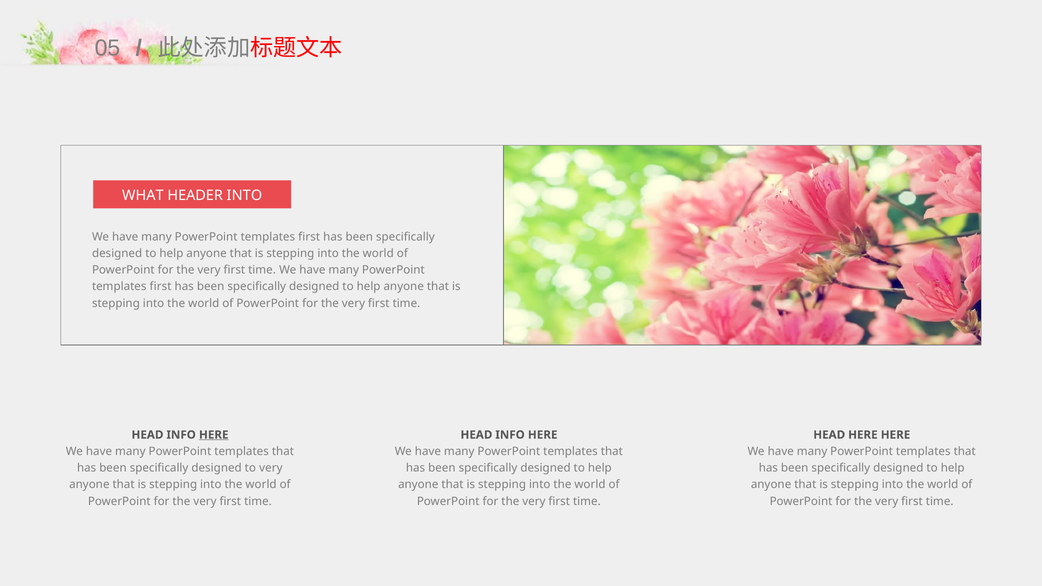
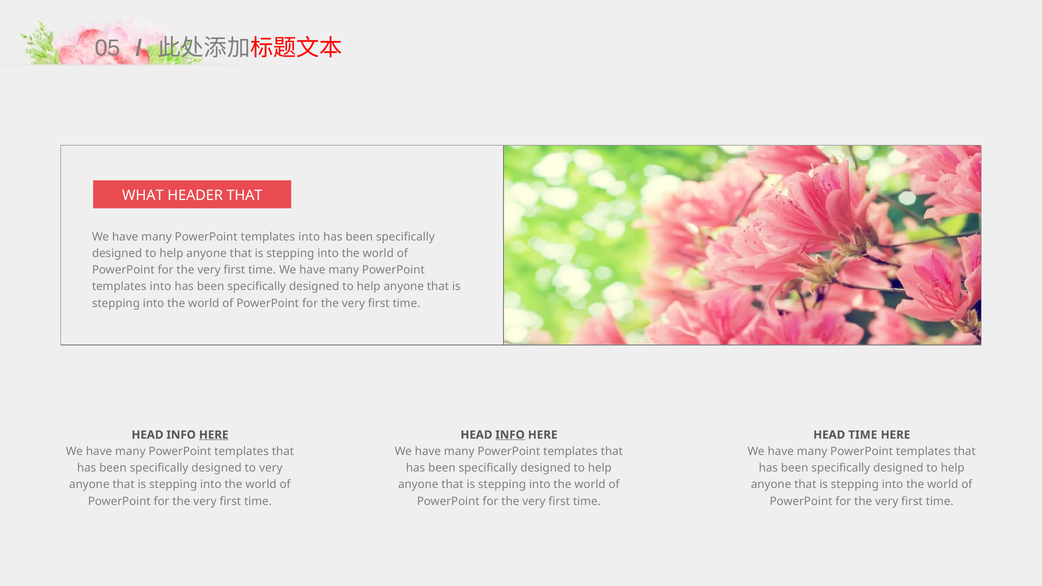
HEADER INTO: INTO -> THAT
first at (309, 237): first -> into
first at (161, 287): first -> into
INFO at (510, 435) underline: none -> present
HEAD HERE: HERE -> TIME
